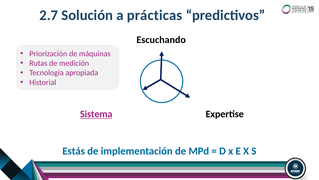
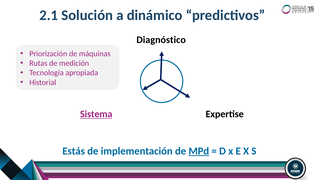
2.7: 2.7 -> 2.1
prácticas: prácticas -> dinámico
Escuchando: Escuchando -> Diagnóstico
MPd underline: none -> present
